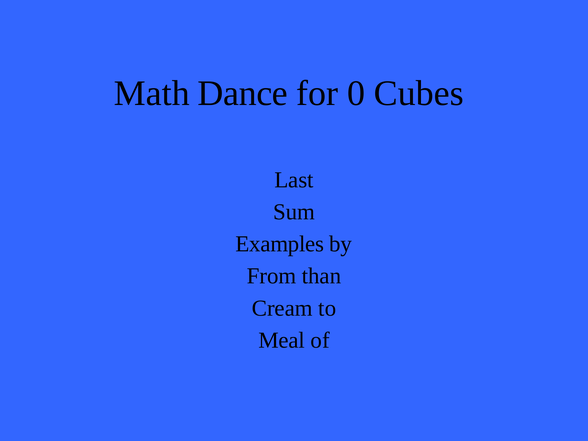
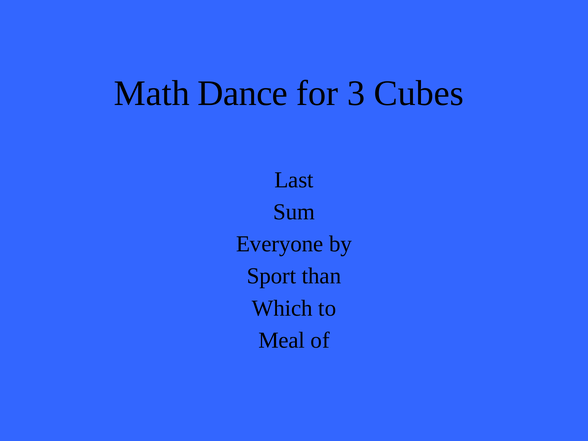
0: 0 -> 3
Examples: Examples -> Everyone
From: From -> Sport
Cream: Cream -> Which
